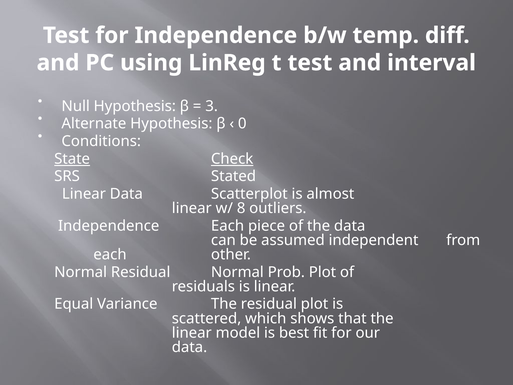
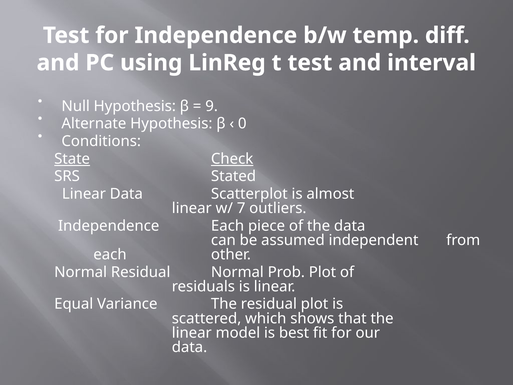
3: 3 -> 9
8: 8 -> 7
